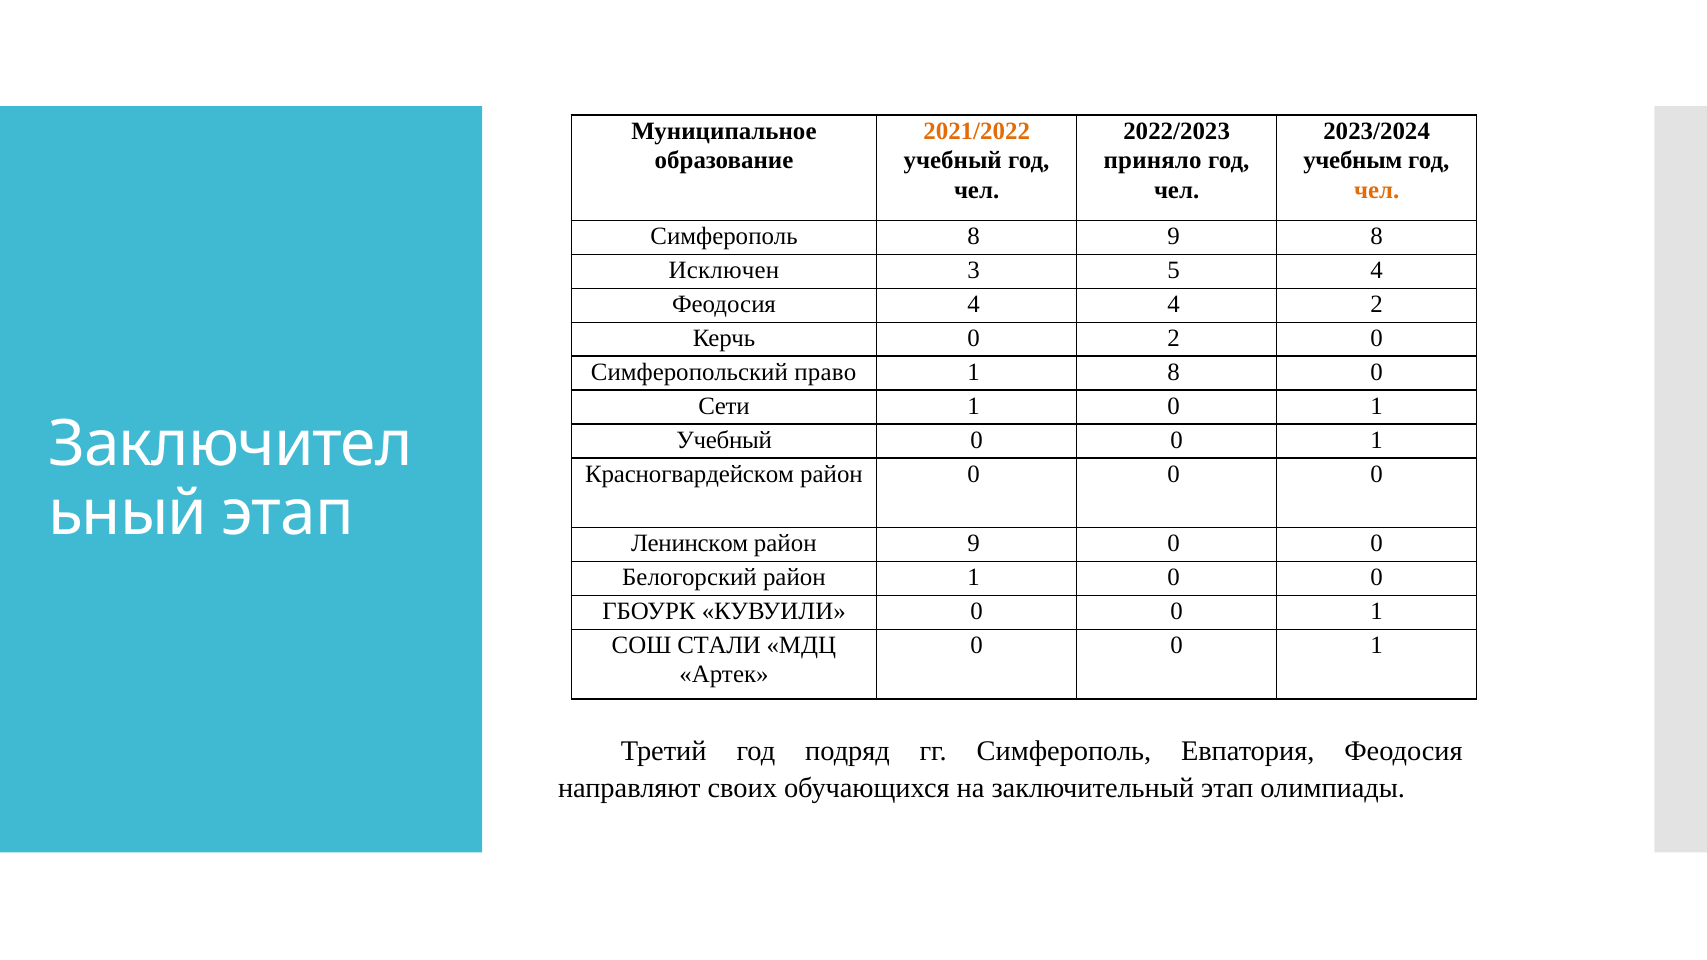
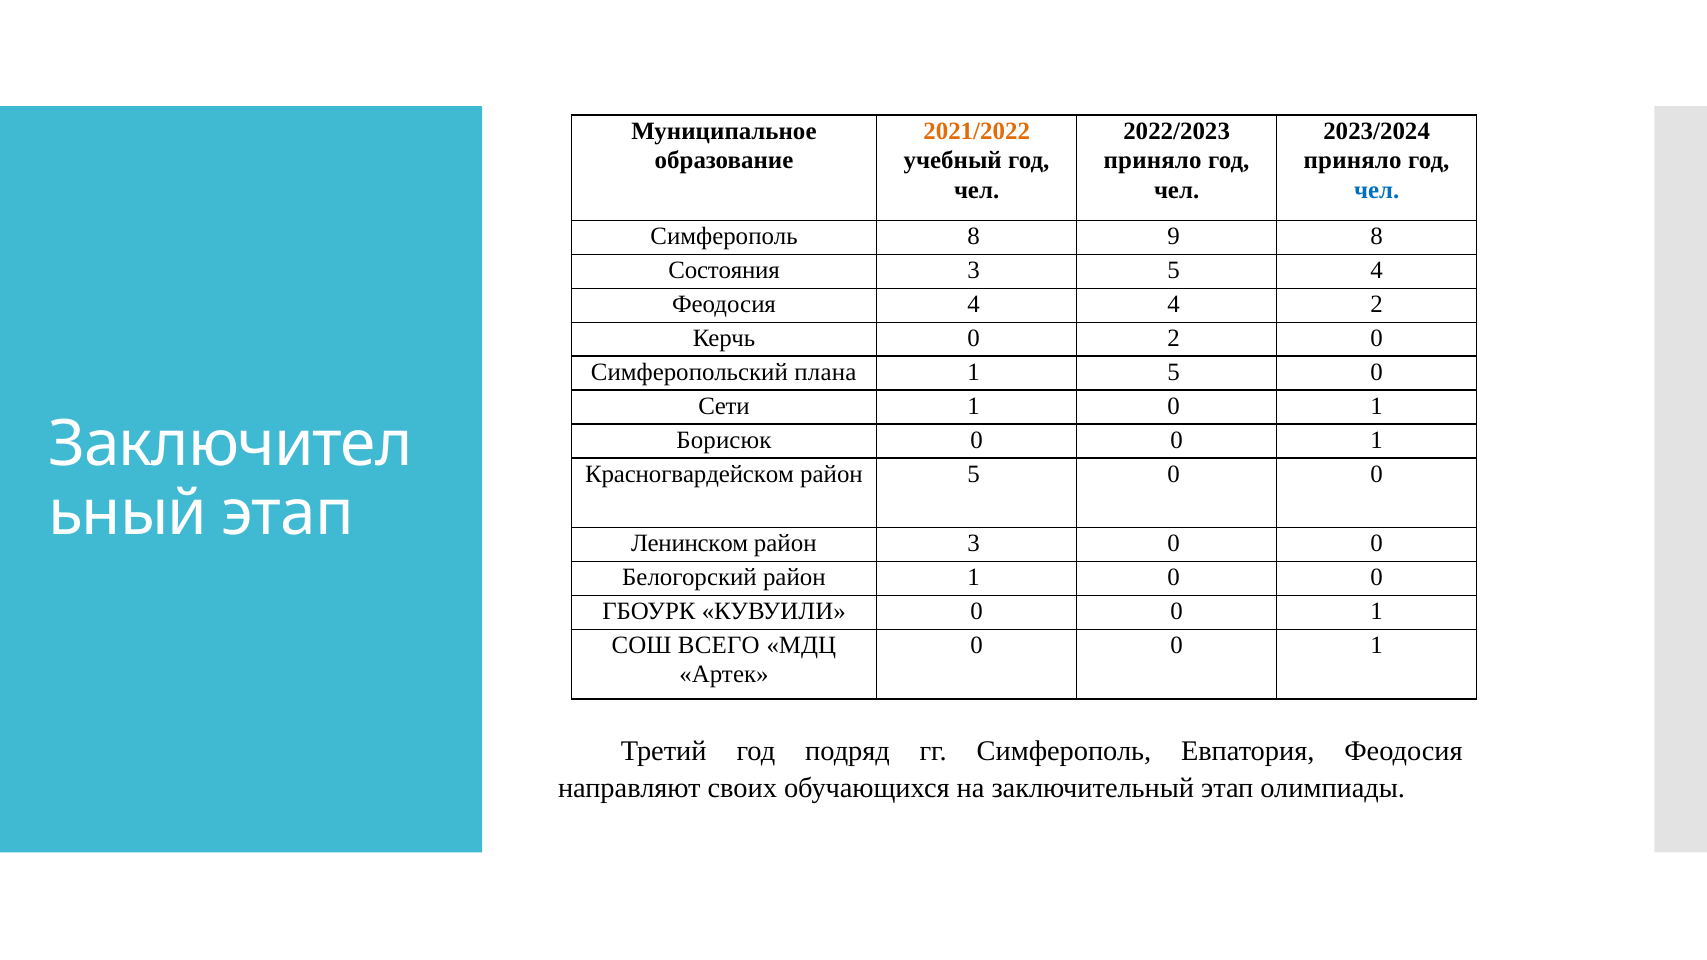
учебным at (1353, 161): учебным -> приняло
чел at (1377, 190) colour: orange -> blue
Исключен: Исключен -> Состояния
право: право -> плана
1 8: 8 -> 5
Учебный at (724, 440): Учебный -> Борисюк
район 0: 0 -> 5
район 9: 9 -> 3
СТАЛИ: СТАЛИ -> ВСЕГО
